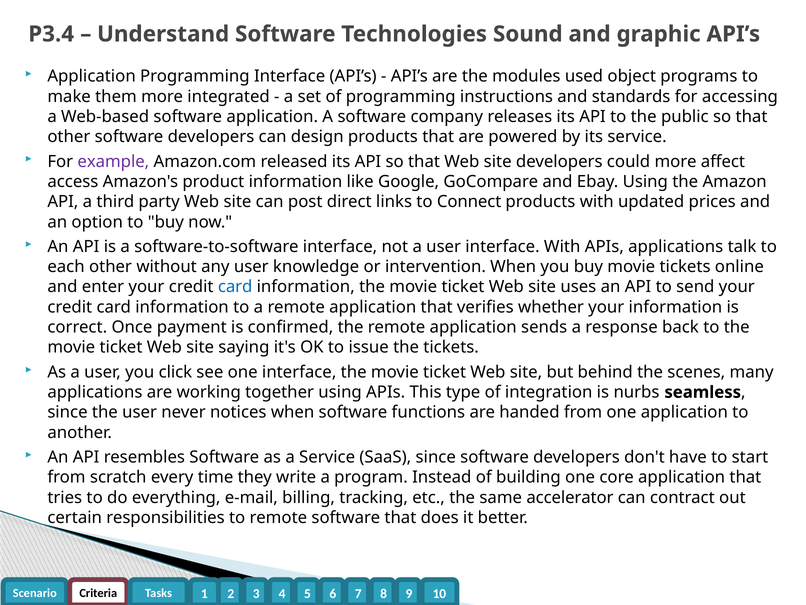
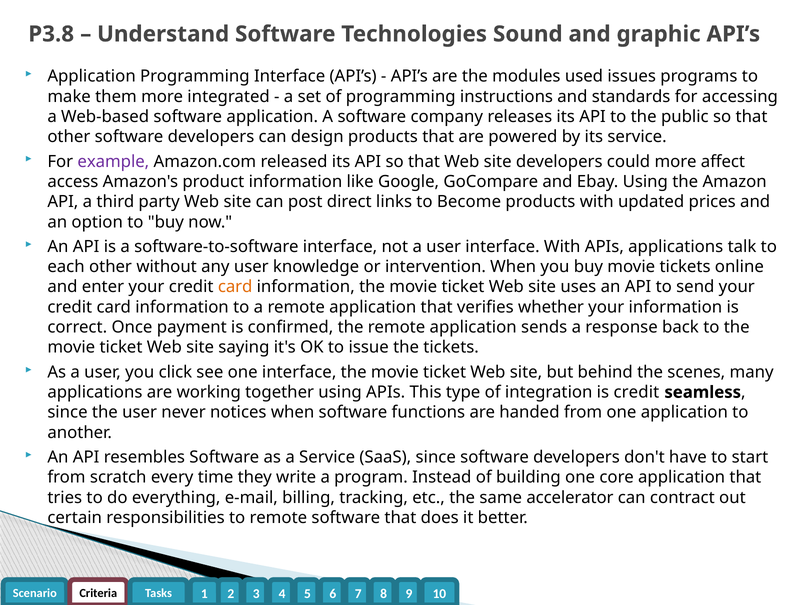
P3.4: P3.4 -> P3.8
object: object -> issues
Connect: Connect -> Become
card at (235, 287) colour: blue -> orange
is nurbs: nurbs -> credit
